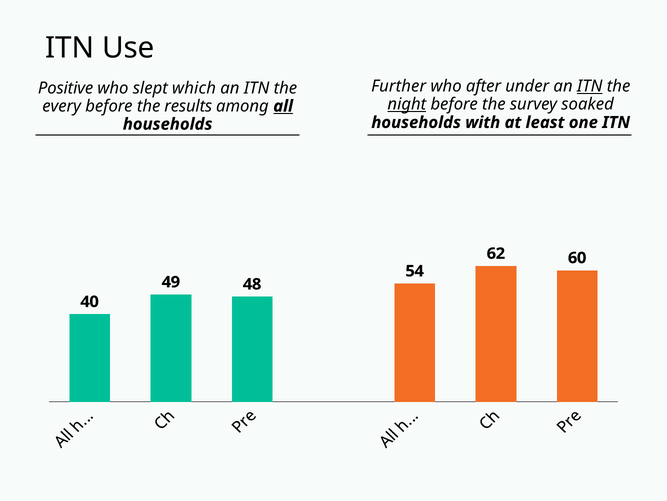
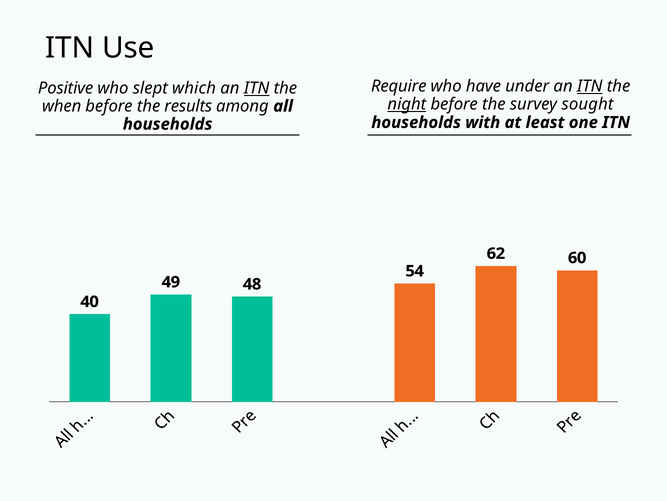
Further: Further -> Require
after: after -> have
ITN at (257, 88) underline: none -> present
soaked: soaked -> sought
every: every -> when
all underline: present -> none
